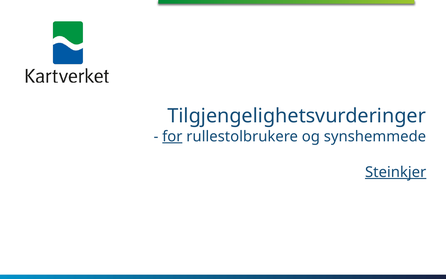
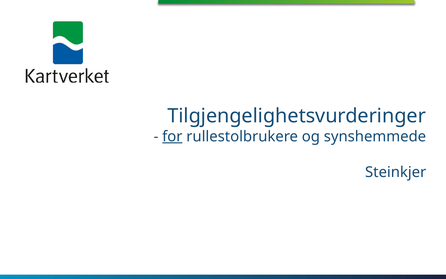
Steinkjer underline: present -> none
